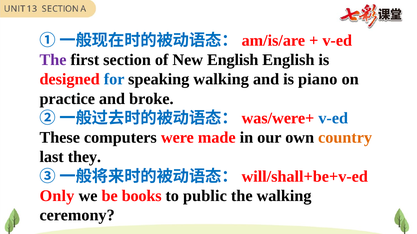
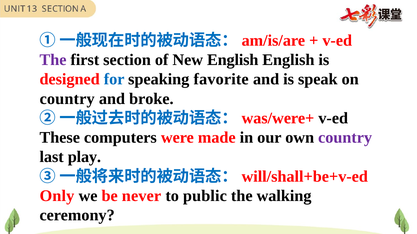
speaking walking: walking -> favorite
piano: piano -> speak
practice at (67, 99): practice -> country
v-ed at (333, 118) colour: blue -> black
country at (345, 138) colour: orange -> purple
they: they -> play
books: books -> never
